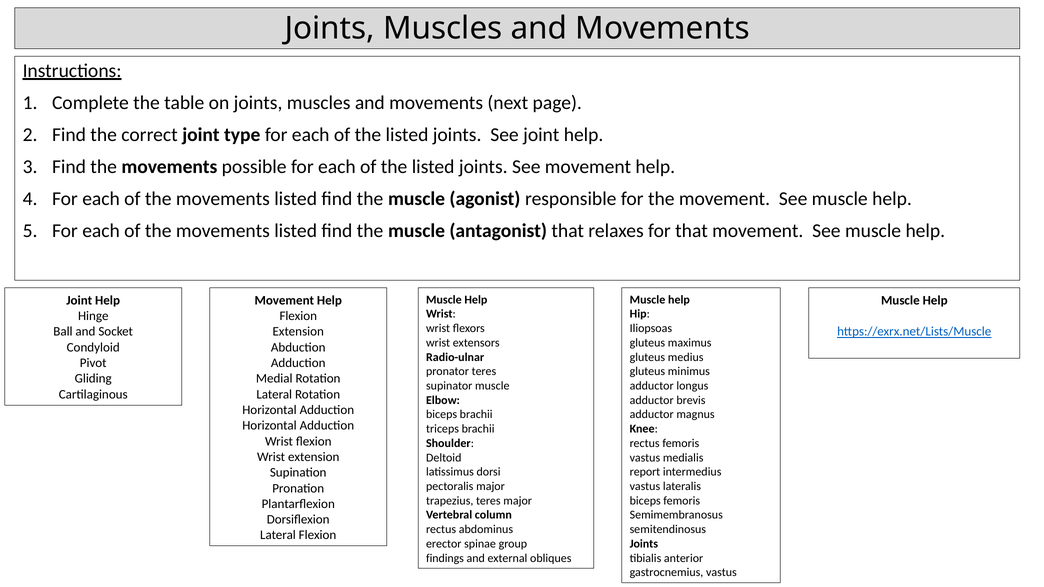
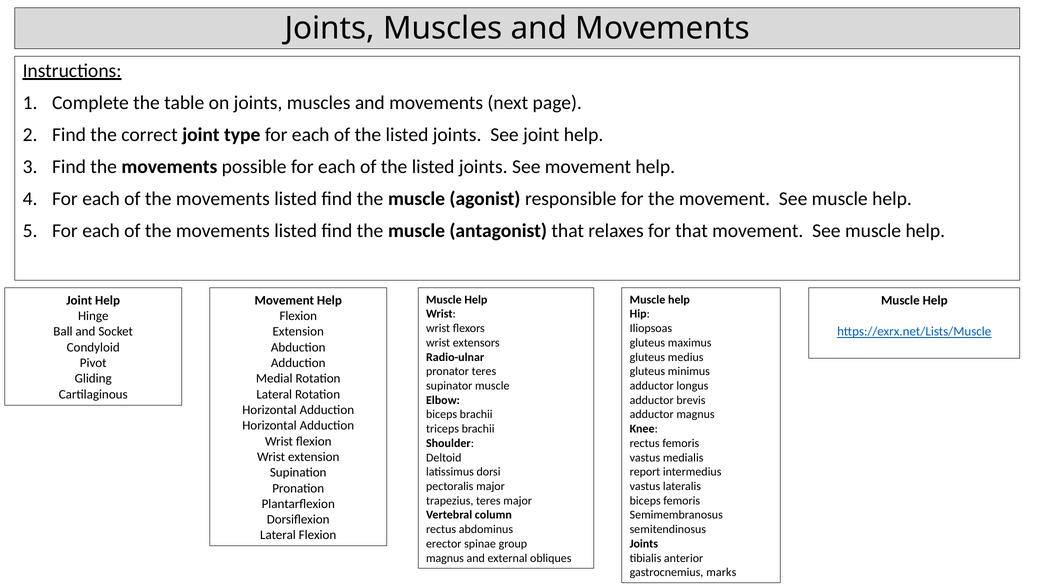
findings at (445, 558): findings -> magnus
gastrocnemius vastus: vastus -> marks
